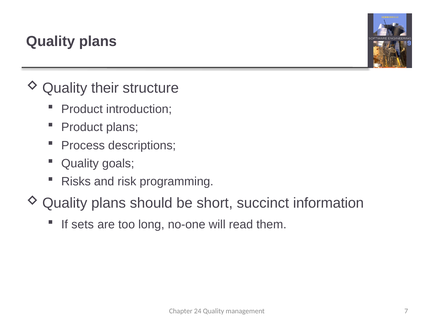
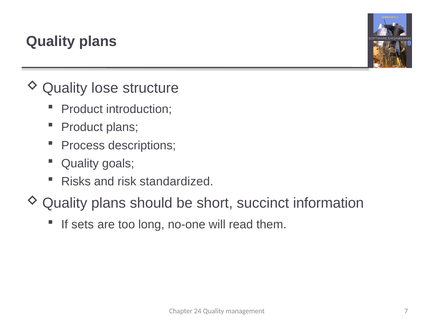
their: their -> lose
programming: programming -> standardized
